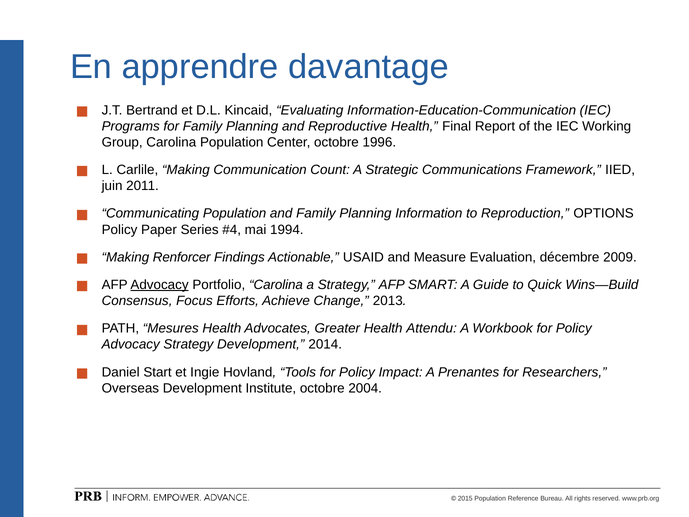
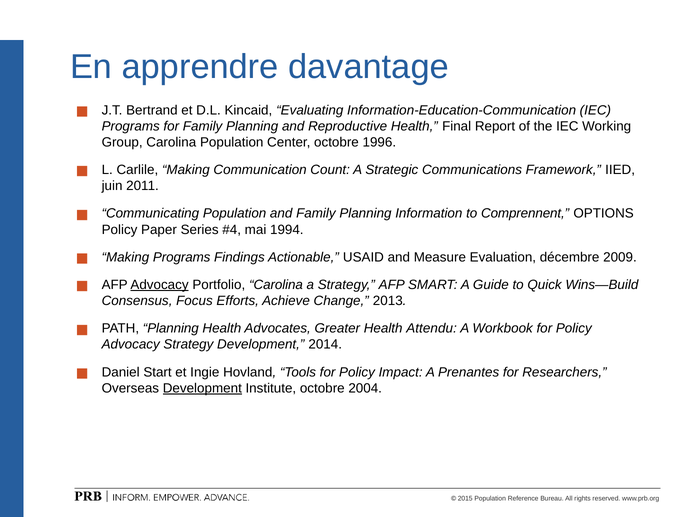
Reproduction: Reproduction -> Comprennent
Making Renforcer: Renforcer -> Programs
PATH Mesures: Mesures -> Planning
Development at (202, 388) underline: none -> present
